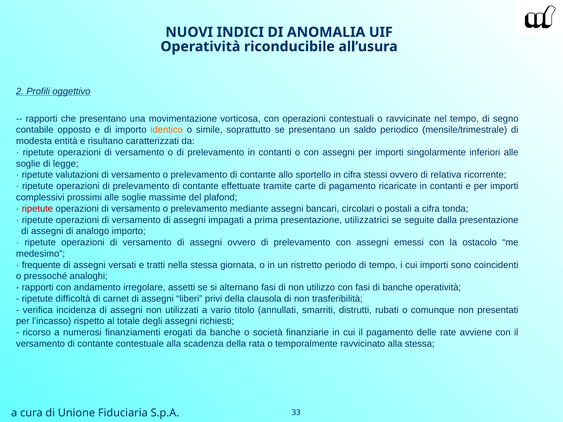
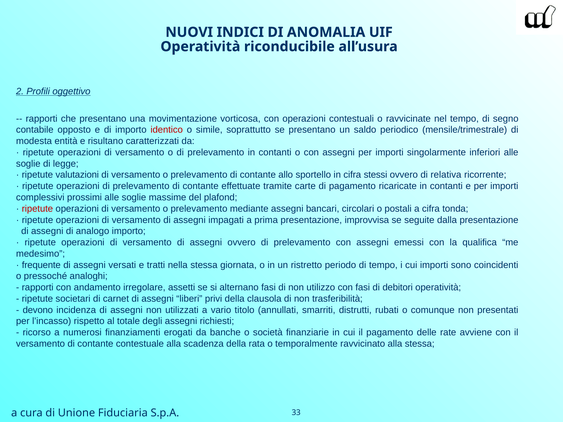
identico colour: orange -> red
utilizzatrici: utilizzatrici -> improvvisa
ostacolo: ostacolo -> qualifica
di banche: banche -> debitori
difficoltà: difficoltà -> societari
verifica: verifica -> devono
